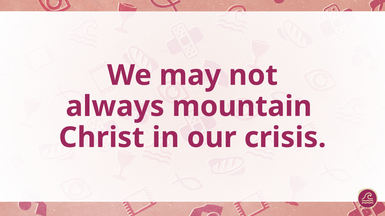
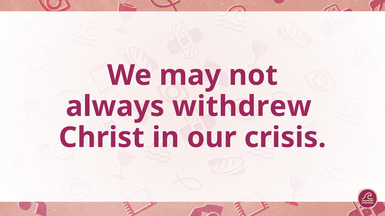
mountain: mountain -> withdrew
